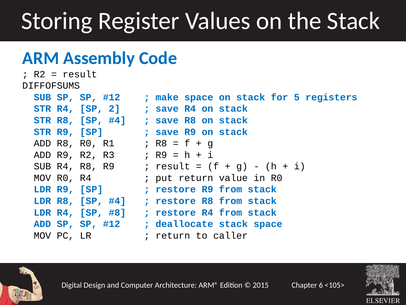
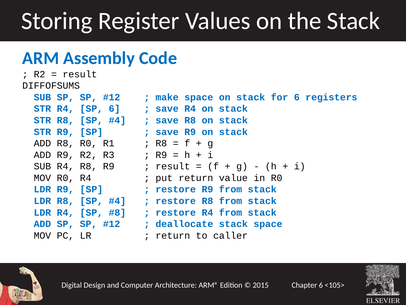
for 5: 5 -> 6
SP 2: 2 -> 6
